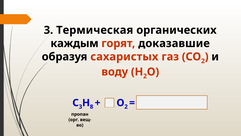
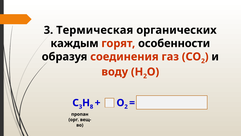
доказавшие: доказавшие -> особенности
сахаристых: сахаристых -> соединения
